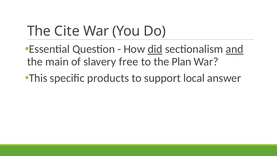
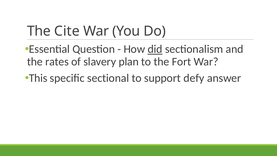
and underline: present -> none
main: main -> rates
free: free -> plan
Plan: Plan -> Fort
products: products -> sectional
local: local -> defy
